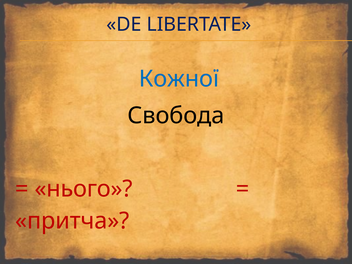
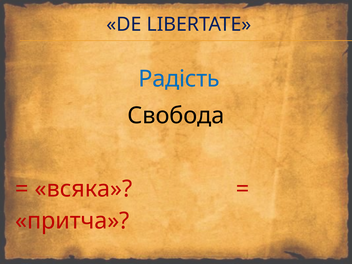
Кожної: Кожної -> Радість
нього: нього -> всяка
